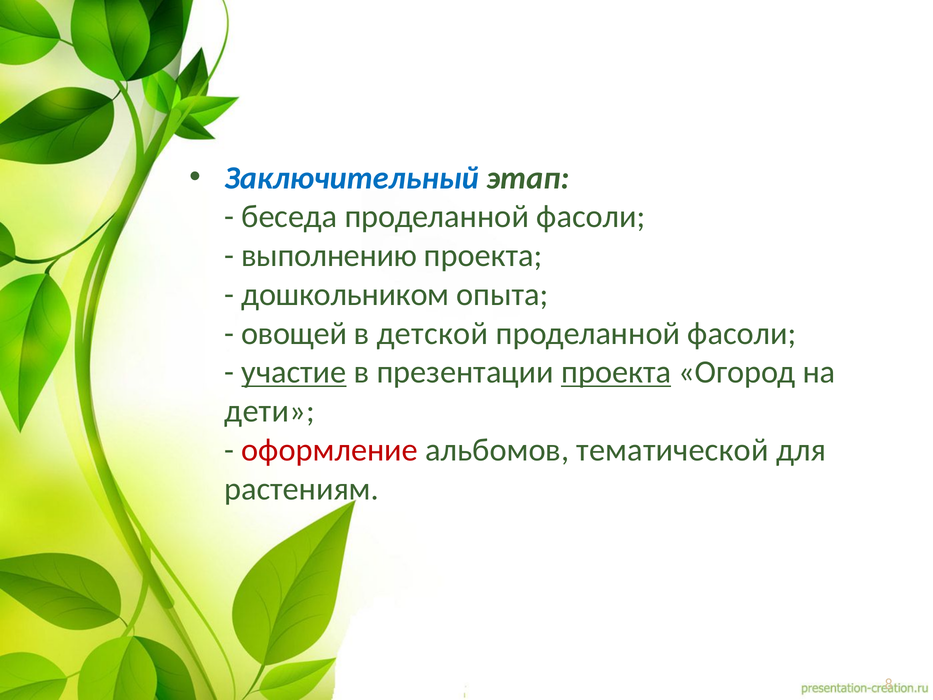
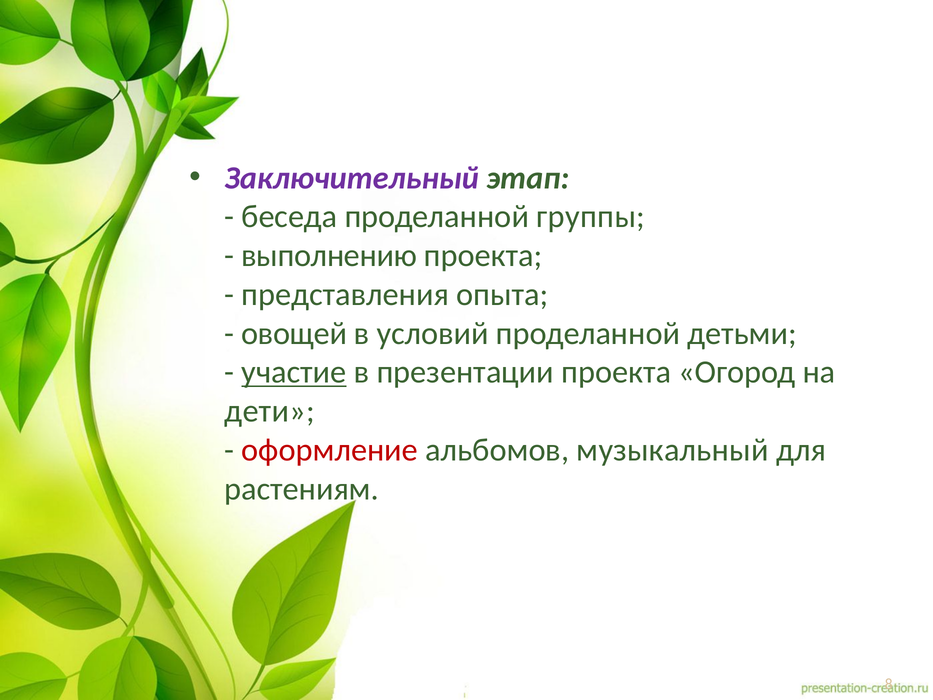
Заключительный colour: blue -> purple
фасоли at (591, 217): фасоли -> группы
дошкольником: дошкольником -> представления
детской: детской -> условий
фасоли at (742, 333): фасоли -> детьми
проекта at (616, 372) underline: present -> none
тематической: тематической -> музыкальный
